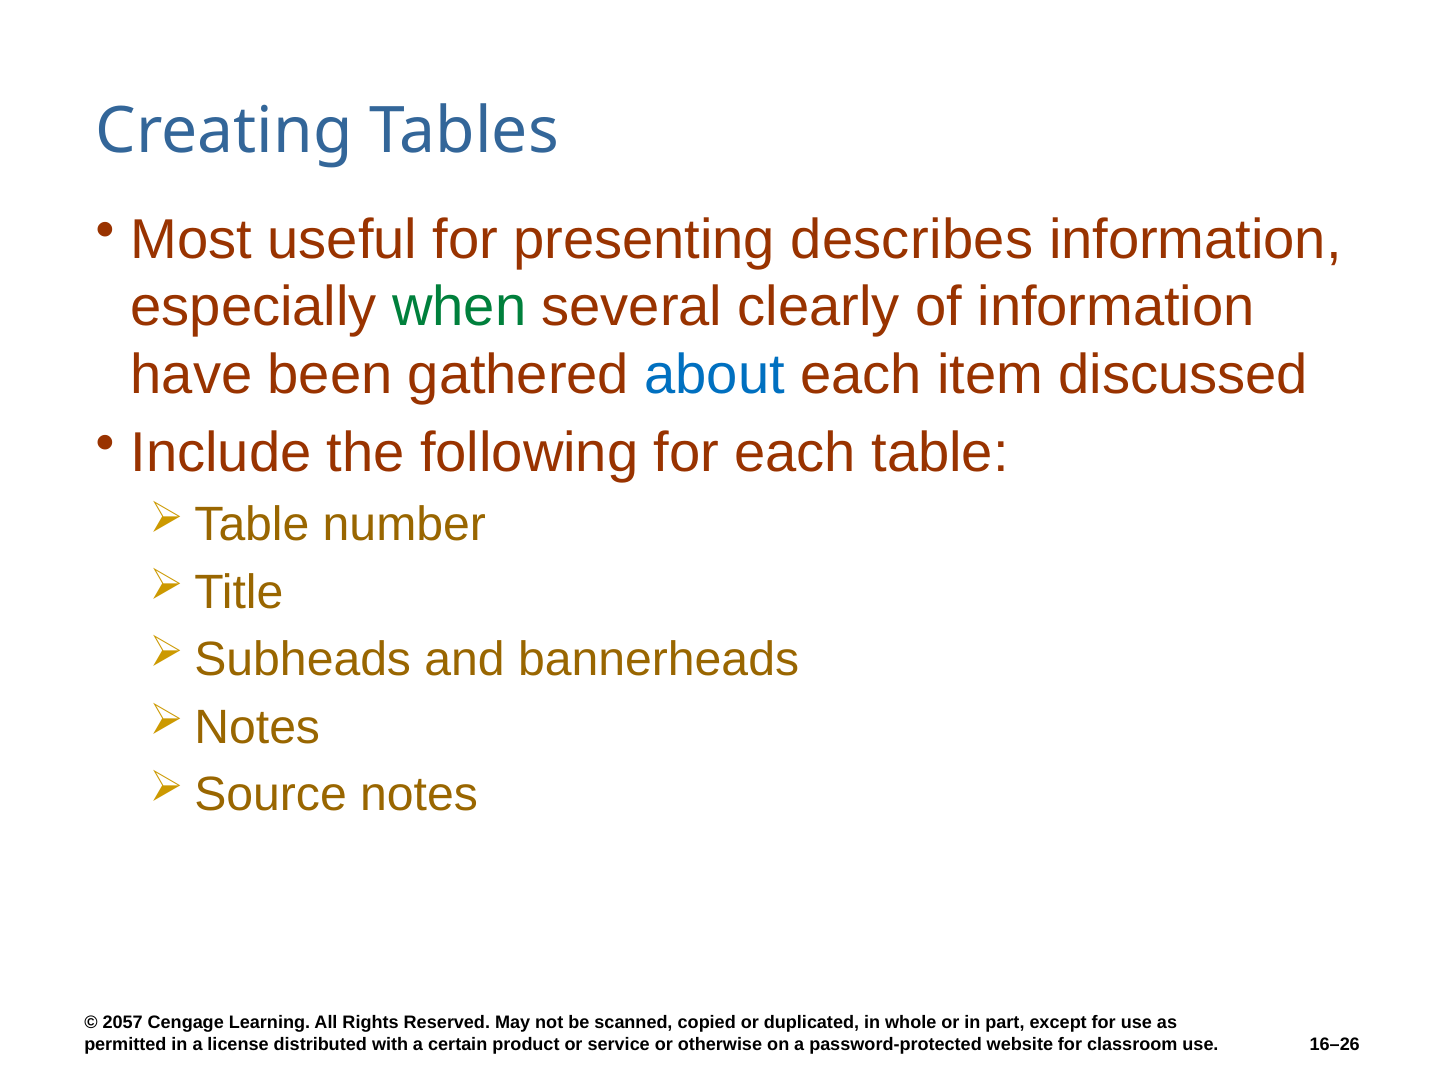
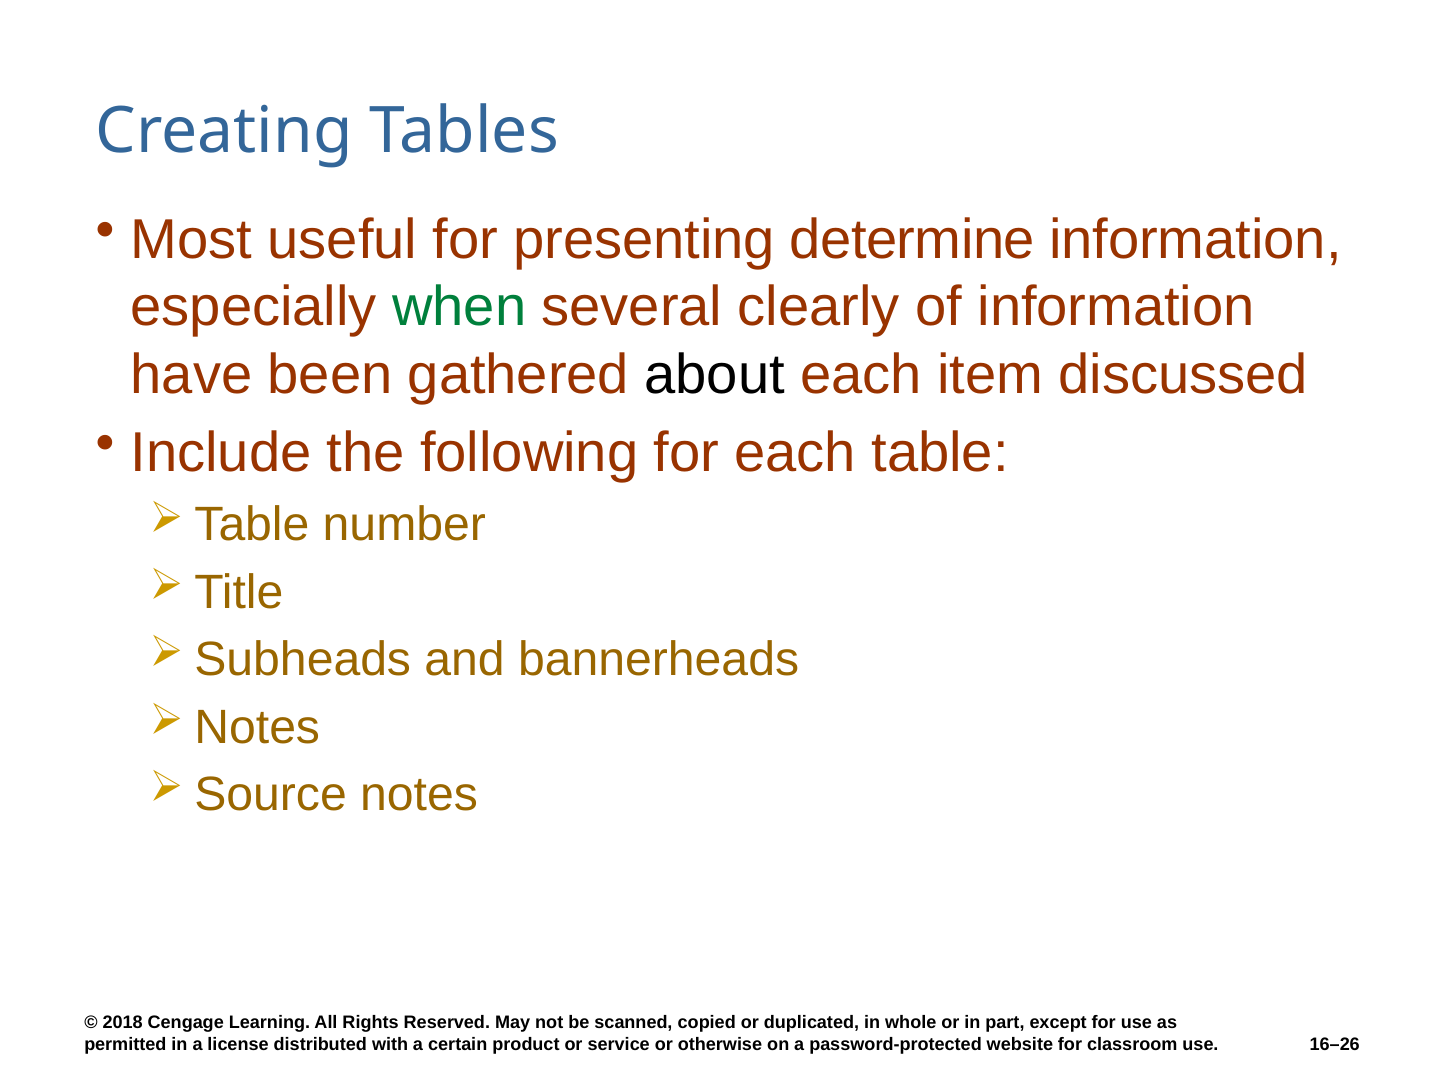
describes: describes -> determine
about colour: blue -> black
2057: 2057 -> 2018
